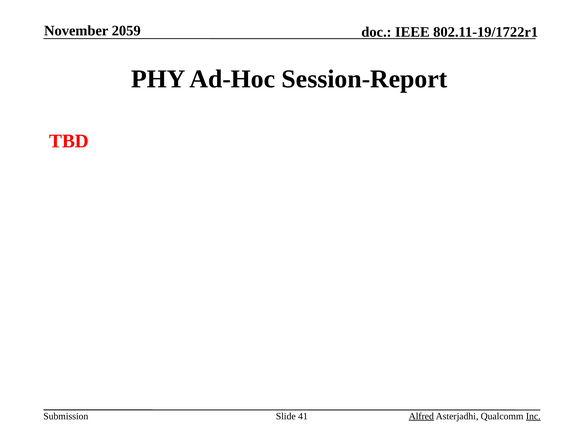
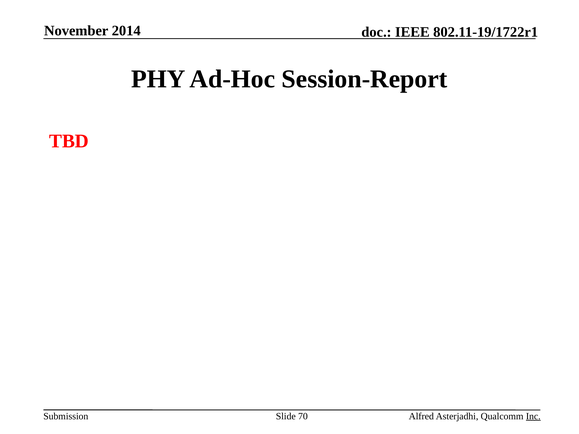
2059: 2059 -> 2014
41: 41 -> 70
Alfred underline: present -> none
